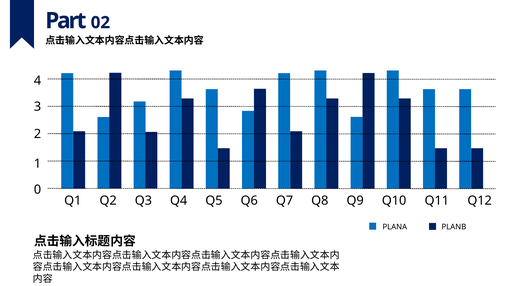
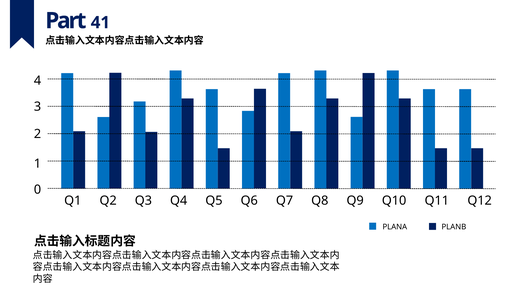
02: 02 -> 41
